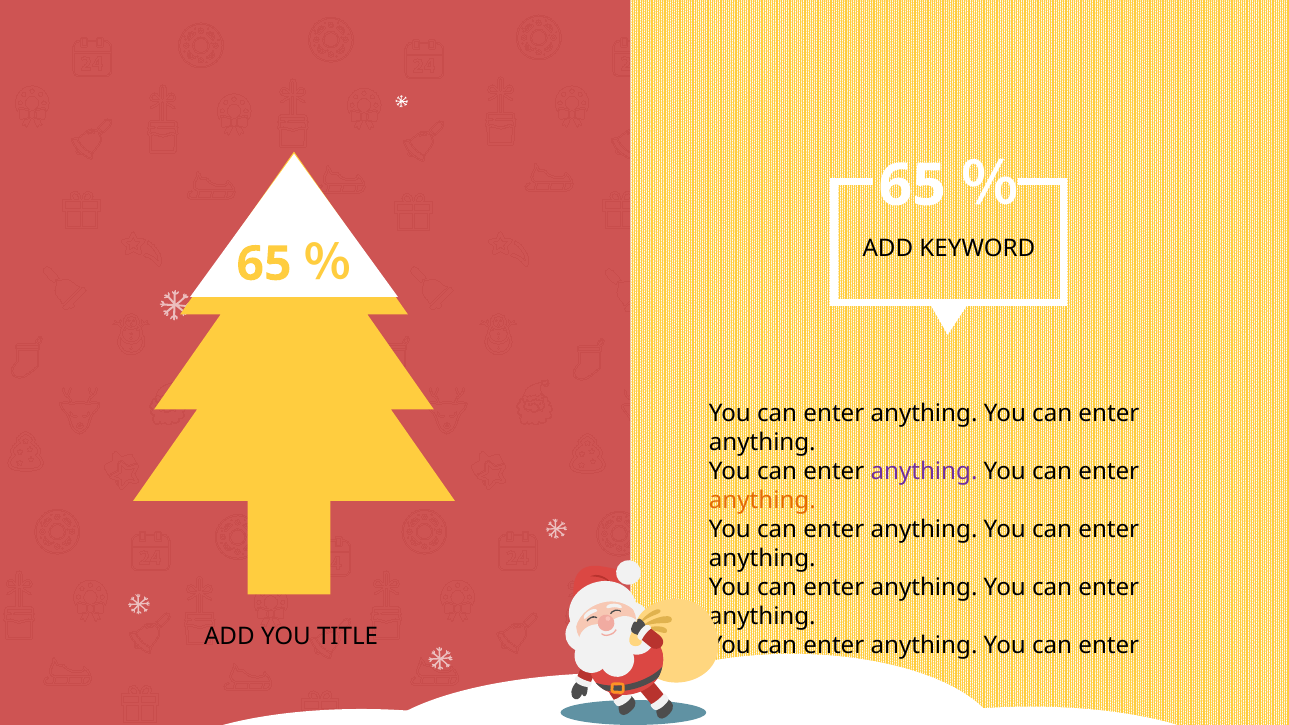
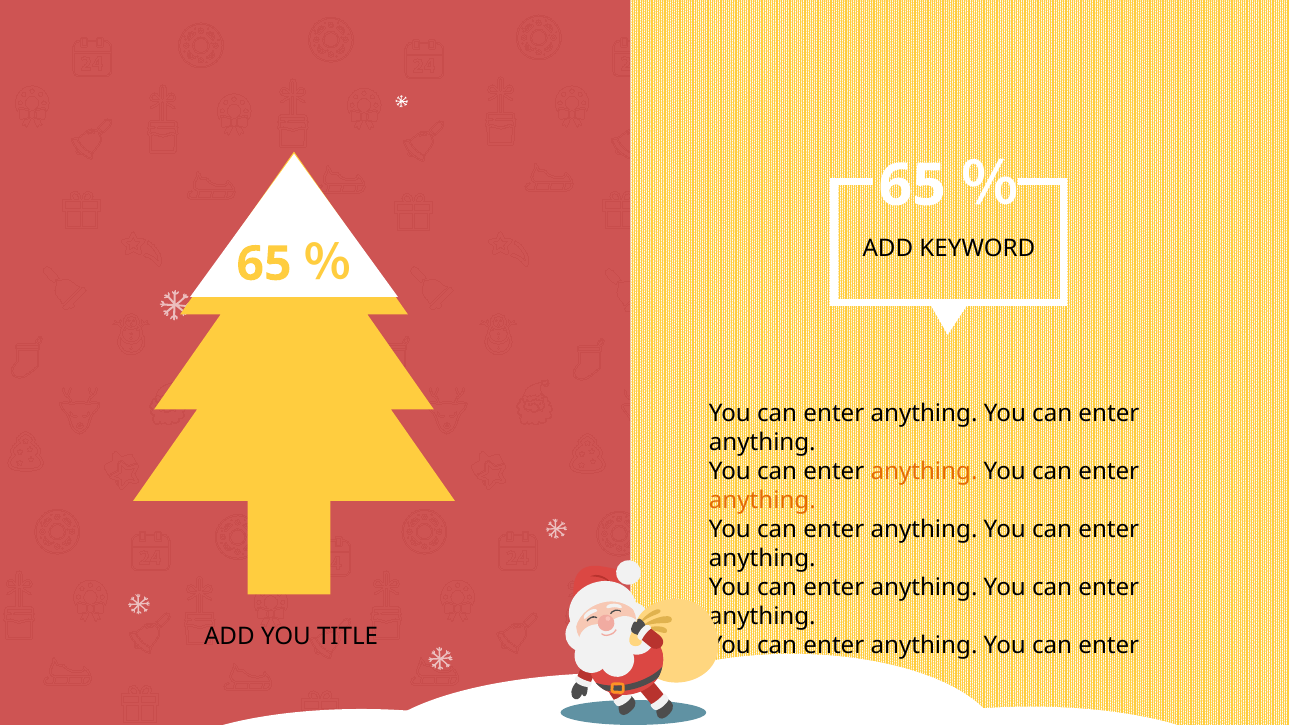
anything at (924, 472) colour: purple -> orange
